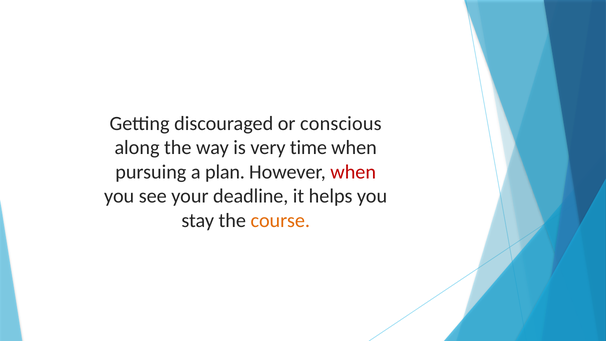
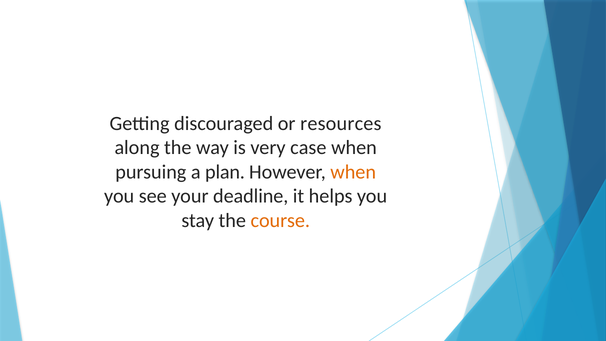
conscious: conscious -> resources
time: time -> case
when at (353, 172) colour: red -> orange
